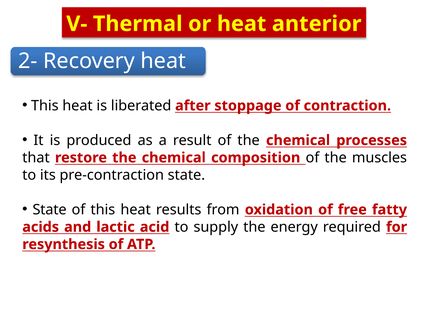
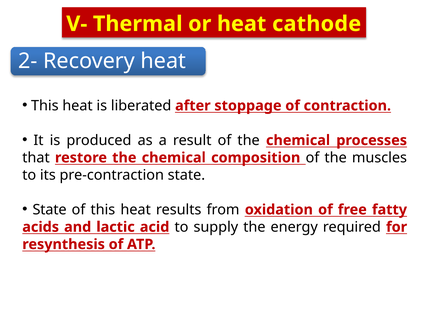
anterior: anterior -> cathode
